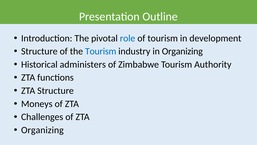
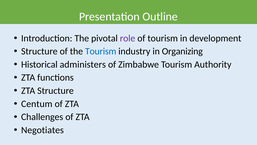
role colour: blue -> purple
Moneys: Moneys -> Centum
Organizing at (42, 130): Organizing -> Negotiates
